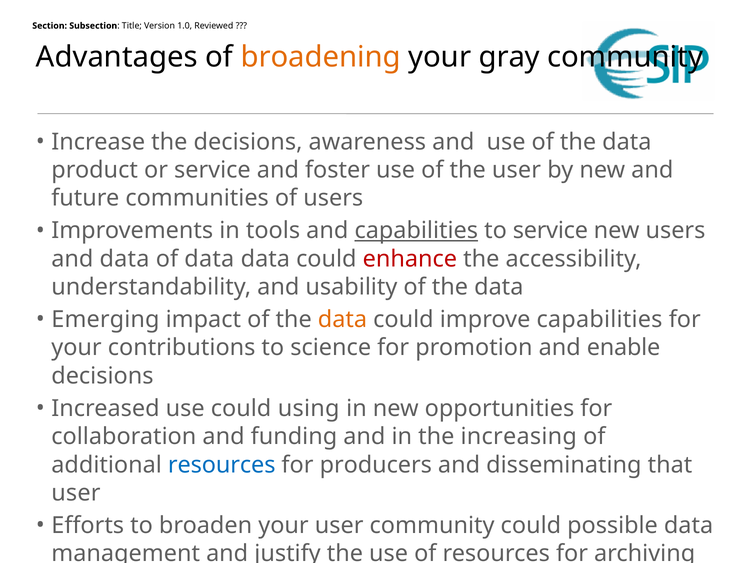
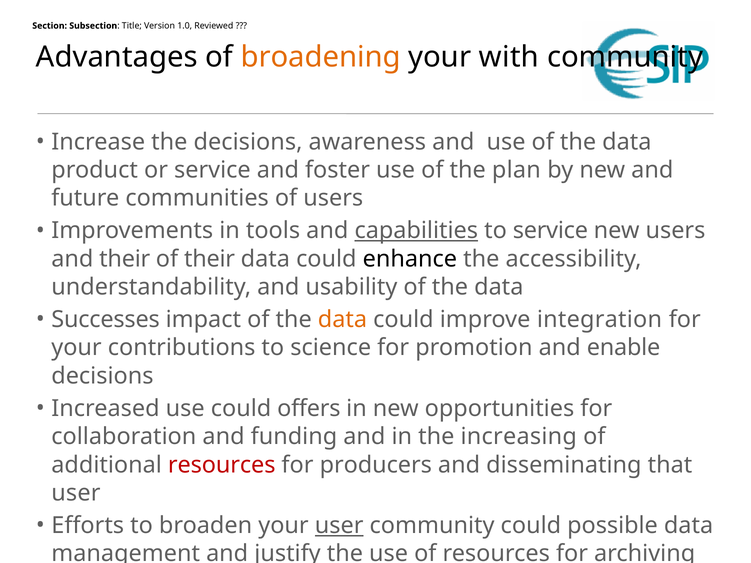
gray: gray -> with
the user: user -> plan
and data: data -> their
of data: data -> their
enhance colour: red -> black
Emerging: Emerging -> Successes
improve capabilities: capabilities -> integration
using: using -> offers
resources at (222, 465) colour: blue -> red
user at (339, 526) underline: none -> present
